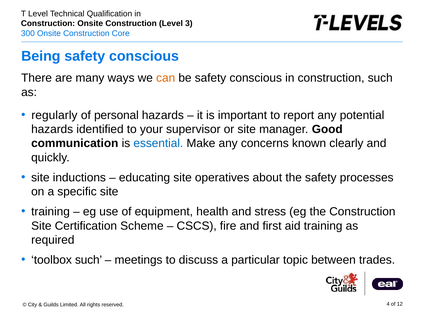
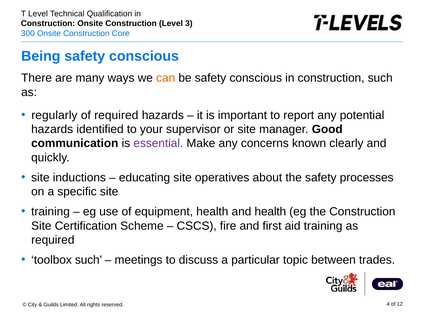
of personal: personal -> required
essential colour: blue -> purple
and stress: stress -> health
